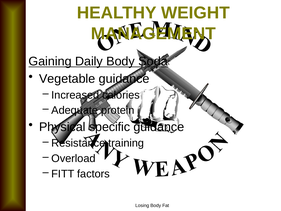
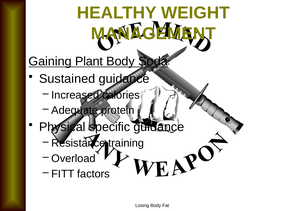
Daily: Daily -> Plant
Vegetable: Vegetable -> Sustained
